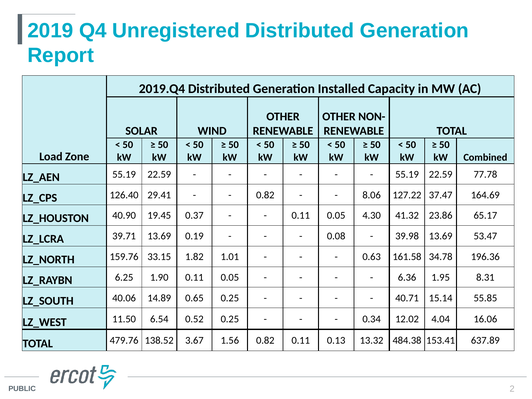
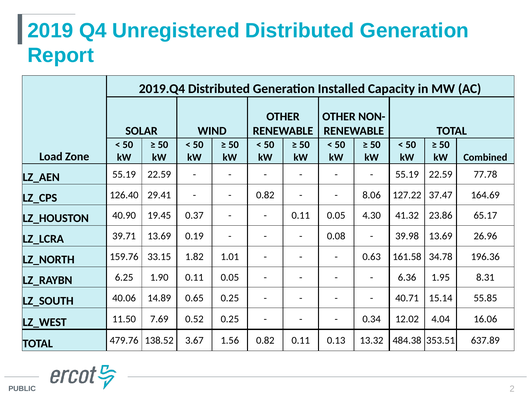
53.47: 53.47 -> 26.96
6.54: 6.54 -> 7.69
153.41: 153.41 -> 353.51
